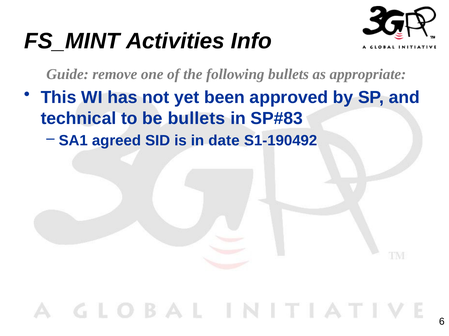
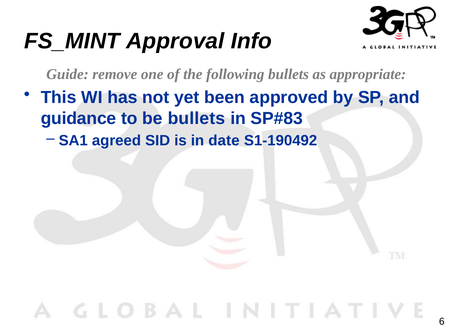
Activities: Activities -> Approval
technical: technical -> guidance
